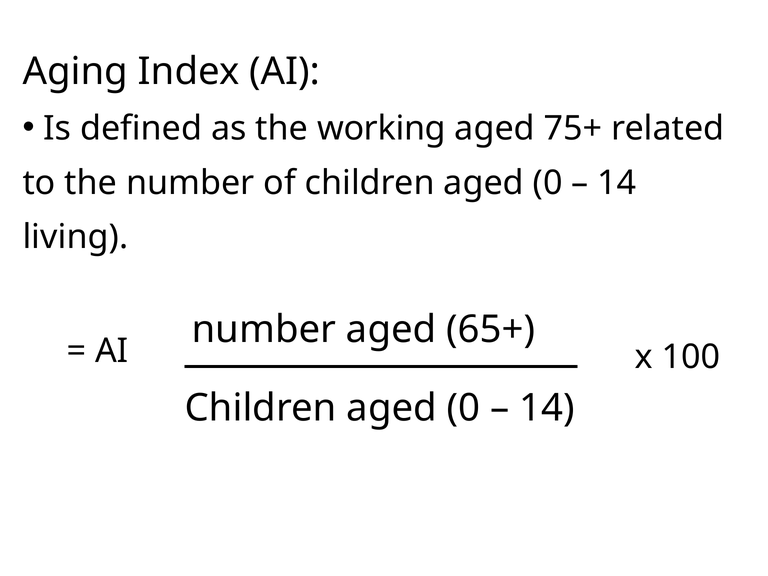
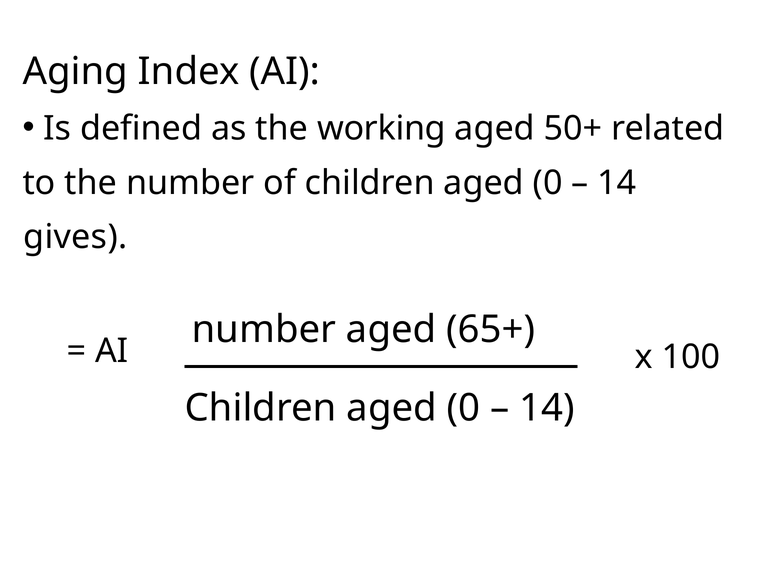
75+: 75+ -> 50+
living: living -> gives
